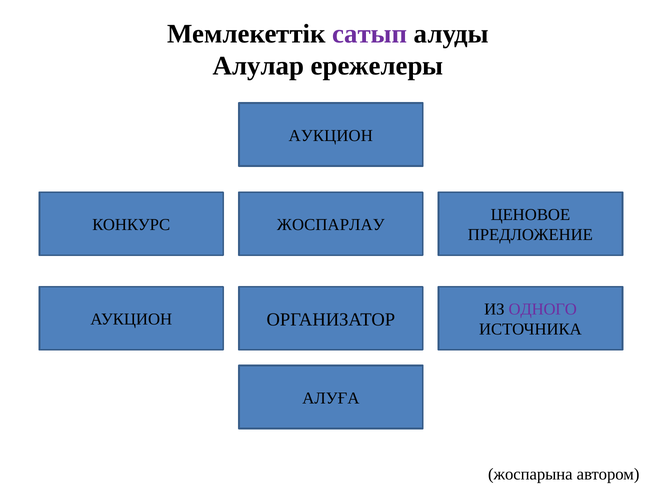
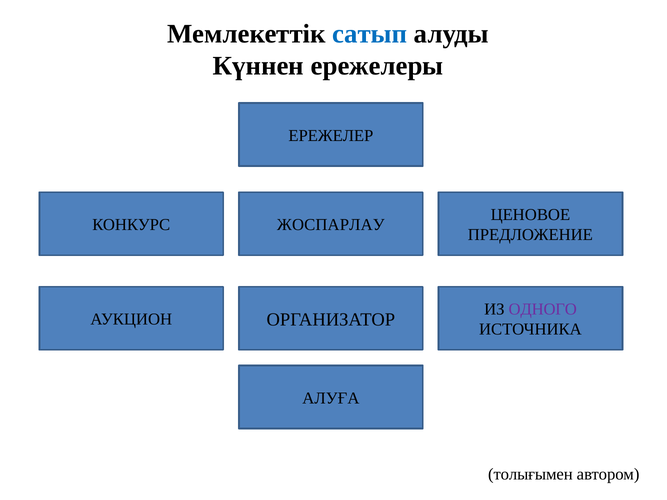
сатып colour: purple -> blue
Алулар: Алулар -> Күннен
АУКЦИОН at (331, 136): АУКЦИОН -> ЕРЕЖЕЛЕР
жоспарына: жоспарына -> толығымен
